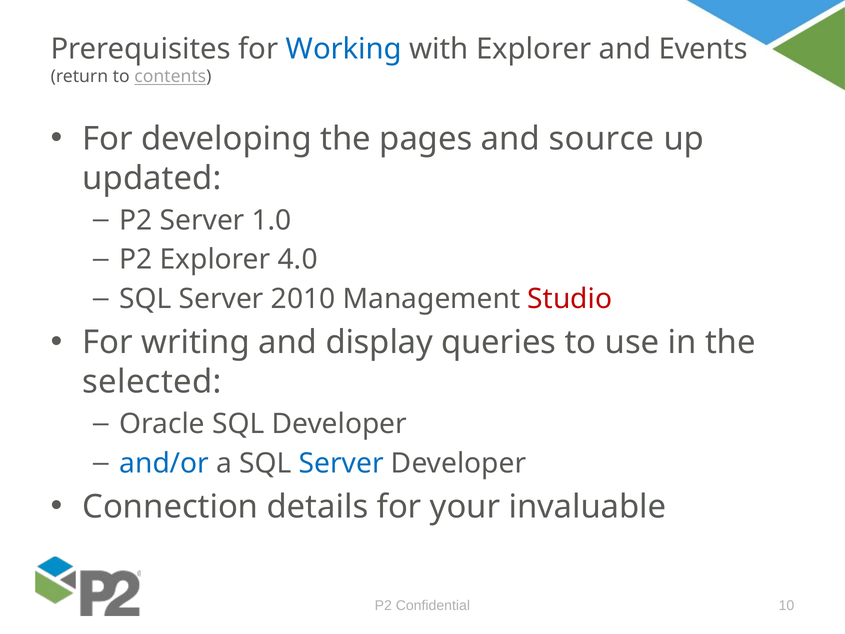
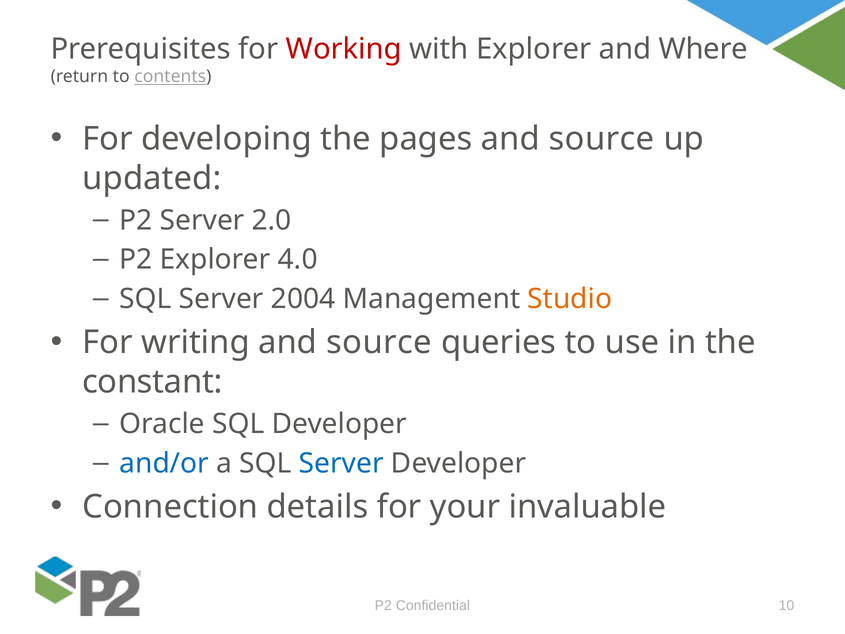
Working colour: blue -> red
Events: Events -> Where
1.0: 1.0 -> 2.0
2010: 2010 -> 2004
Studio colour: red -> orange
writing and display: display -> source
selected: selected -> constant
